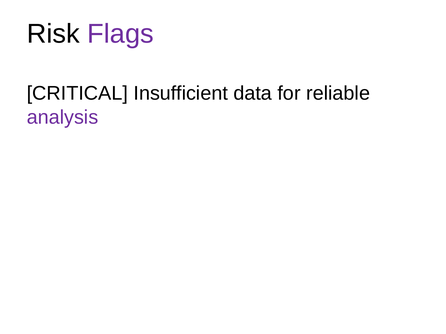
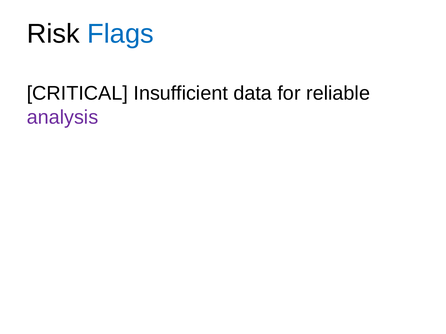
Flags colour: purple -> blue
